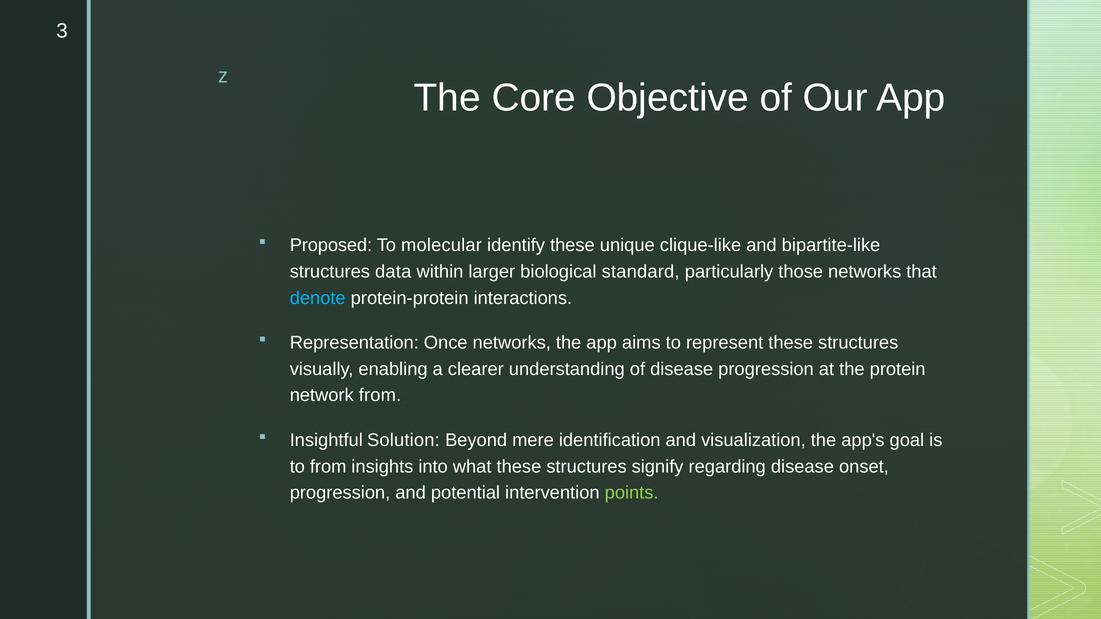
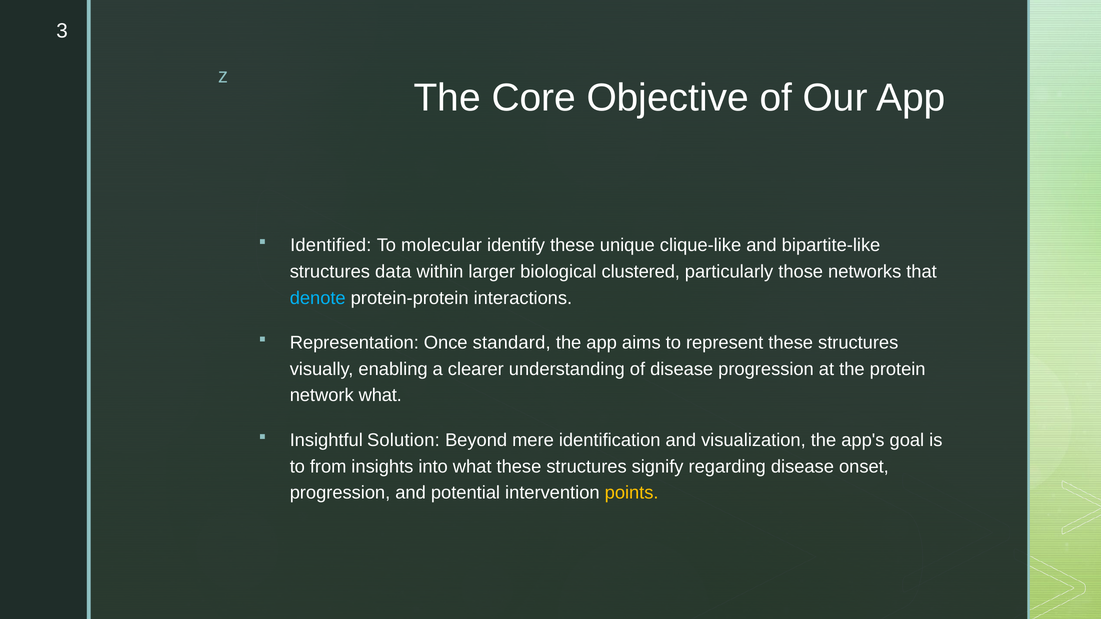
Proposed: Proposed -> Identified
standard: standard -> clustered
Once networks: networks -> standard
network from: from -> what
points colour: light green -> yellow
